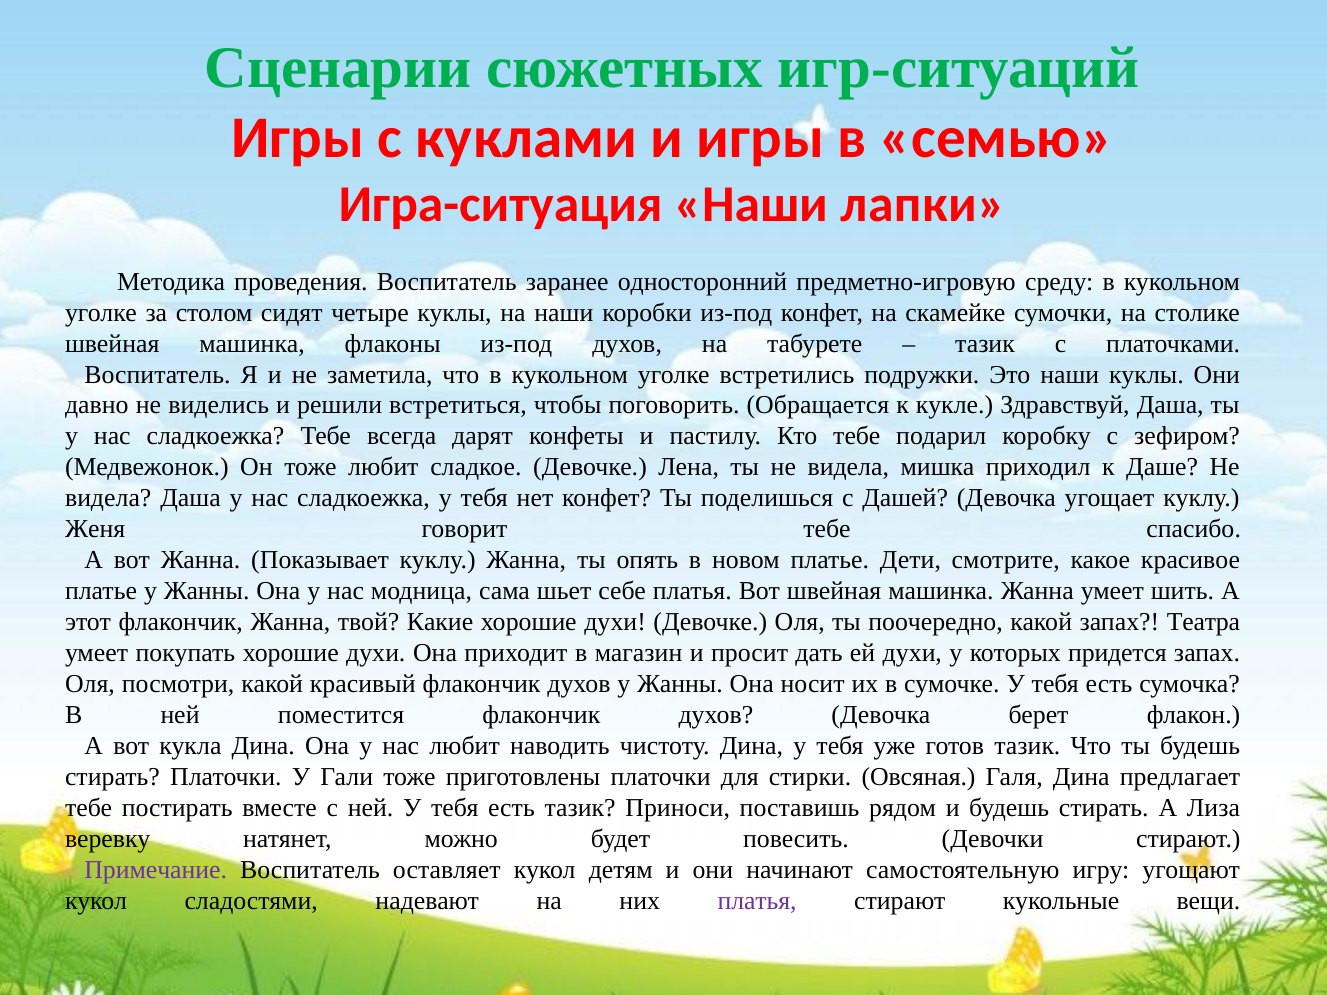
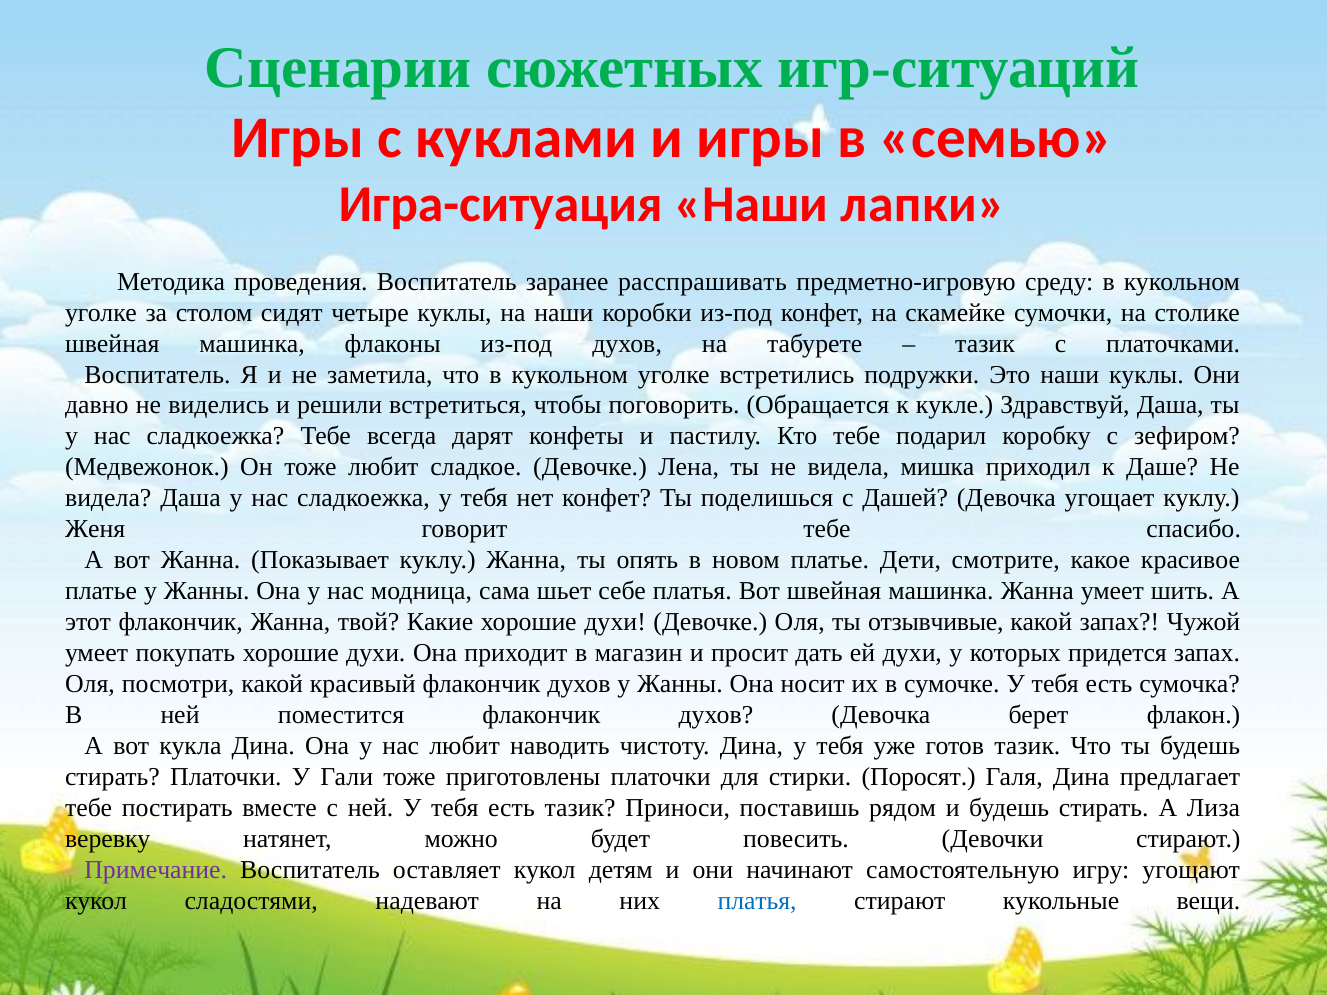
односторонний: односторонний -> расспрашивать
поочередно: поочередно -> отзывчивые
Театра: Театра -> Чужой
Овсяная: Овсяная -> Поросят
платья at (757, 901) colour: purple -> blue
